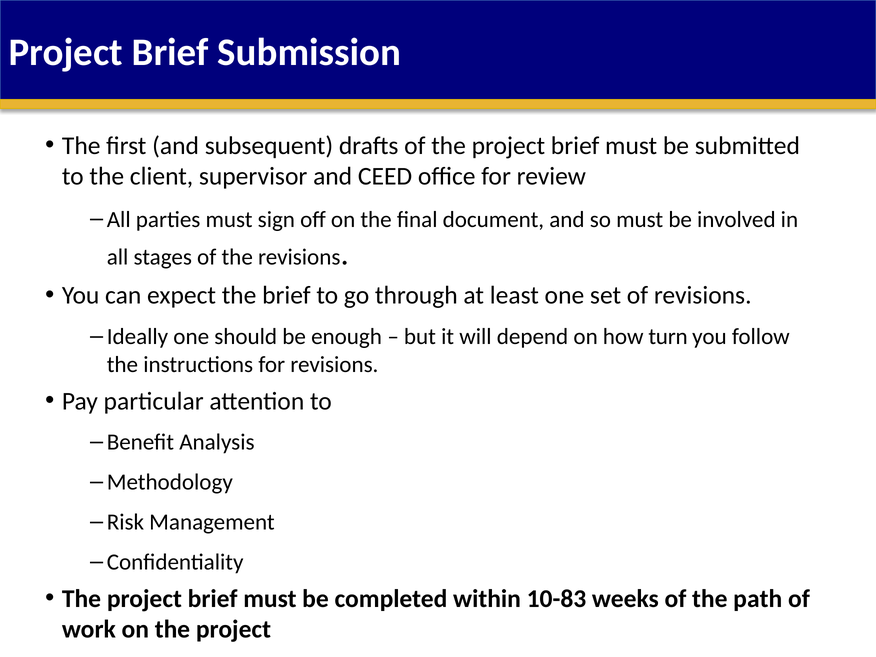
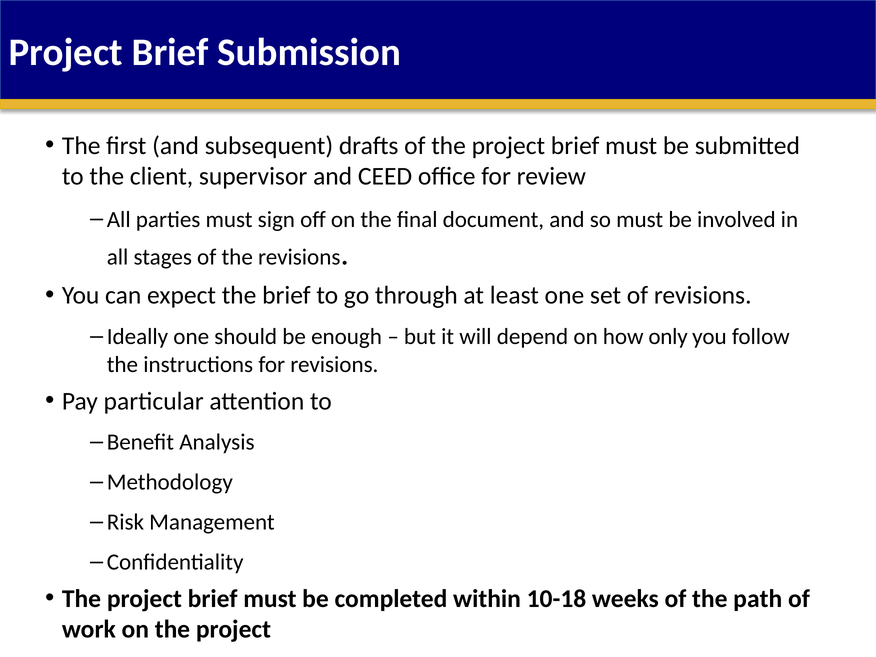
turn: turn -> only
10-83: 10-83 -> 10-18
